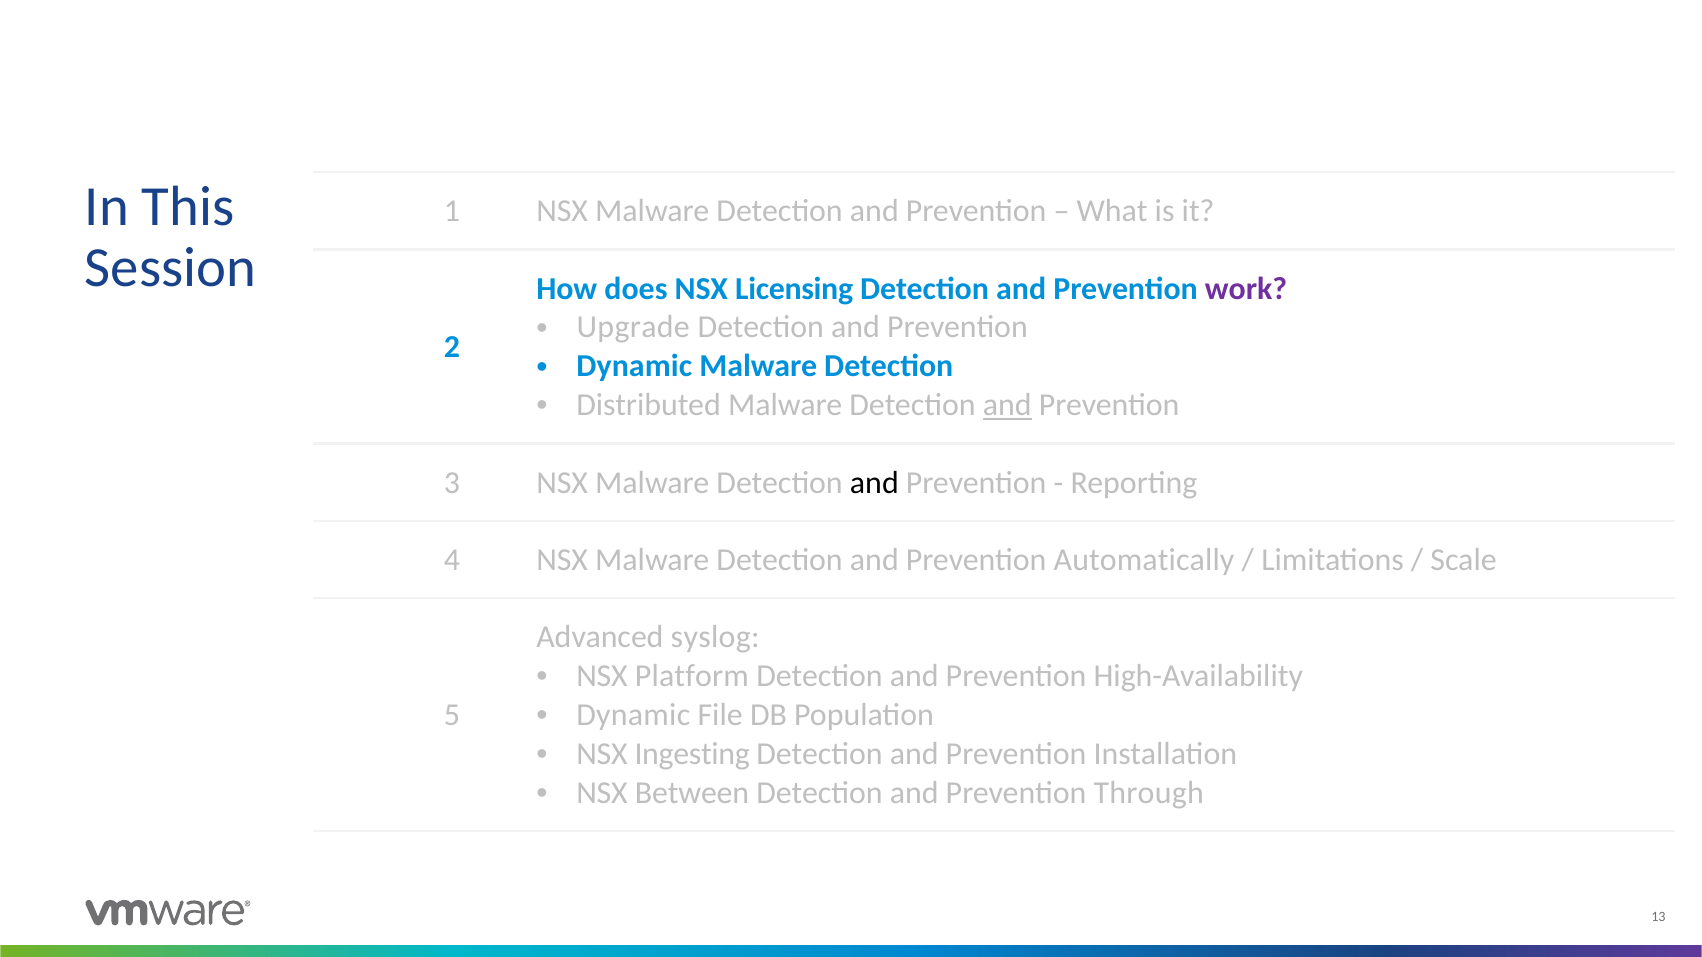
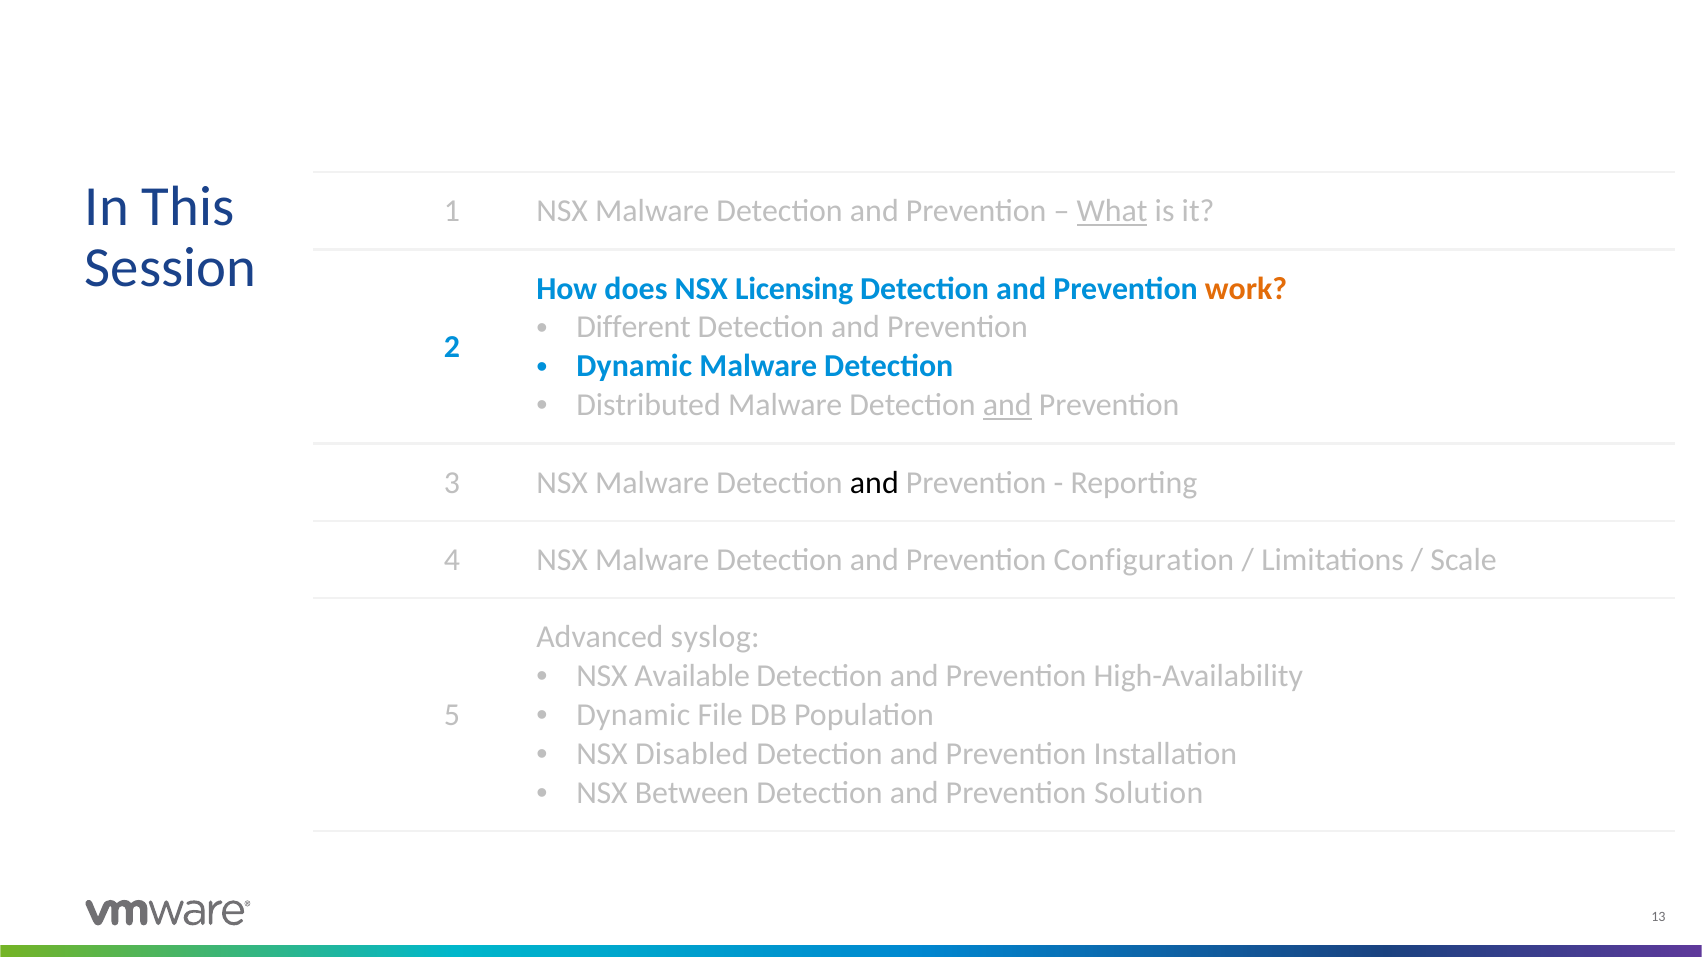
What underline: none -> present
work colour: purple -> orange
Upgrade: Upgrade -> Different
Automatically: Automatically -> Configuration
Platform: Platform -> Available
Ingesting: Ingesting -> Disabled
Through: Through -> Solution
